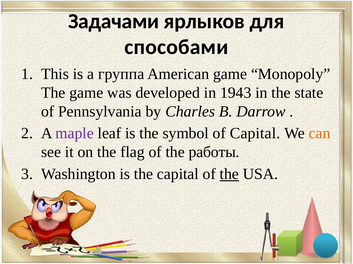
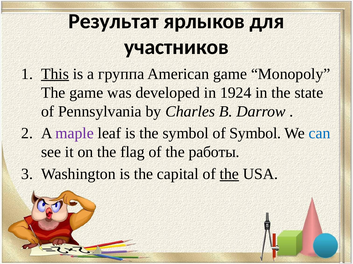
Задачами: Задачами -> Результат
способами: способами -> участников
This underline: none -> present
1943: 1943 -> 1924
of Capital: Capital -> Symbol
can colour: orange -> blue
